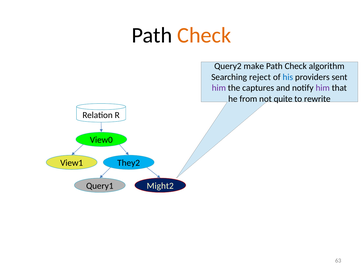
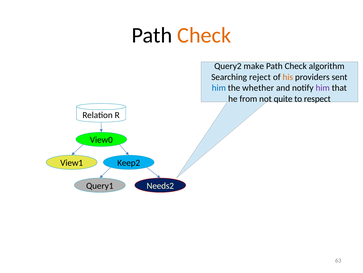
his colour: blue -> orange
him at (219, 88) colour: purple -> blue
captures: captures -> whether
rewrite: rewrite -> respect
They2: They2 -> Keep2
Might2: Might2 -> Needs2
